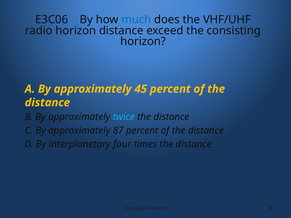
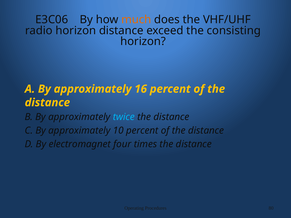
much colour: blue -> orange
45: 45 -> 16
87: 87 -> 10
interplanetary: interplanetary -> electromagnet
